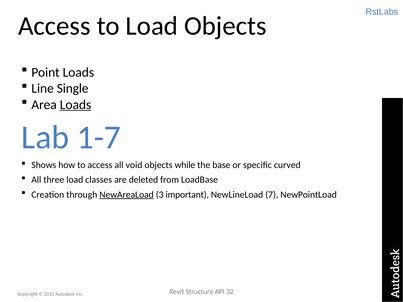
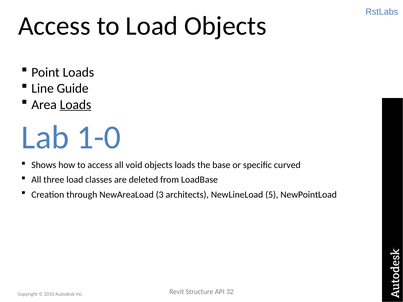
Single: Single -> Guide
1-7: 1-7 -> 1-0
objects while: while -> loads
NewAreaLoad underline: present -> none
important: important -> architects
7: 7 -> 5
